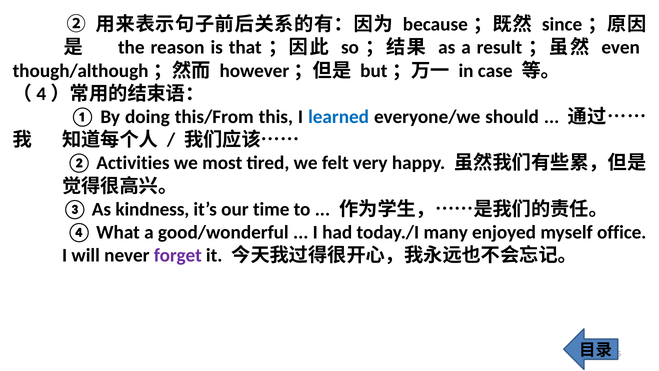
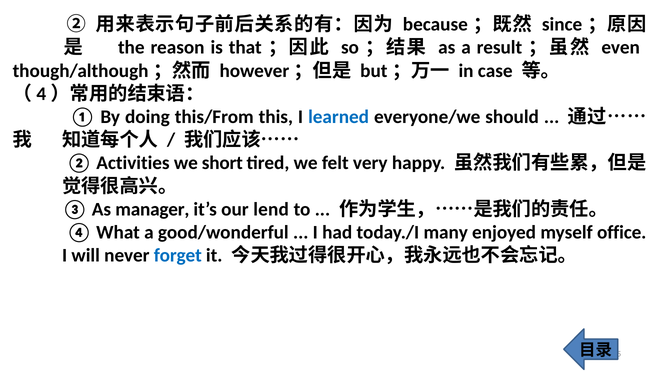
most: most -> short
kindness: kindness -> manager
time: time -> lend
forget colour: purple -> blue
